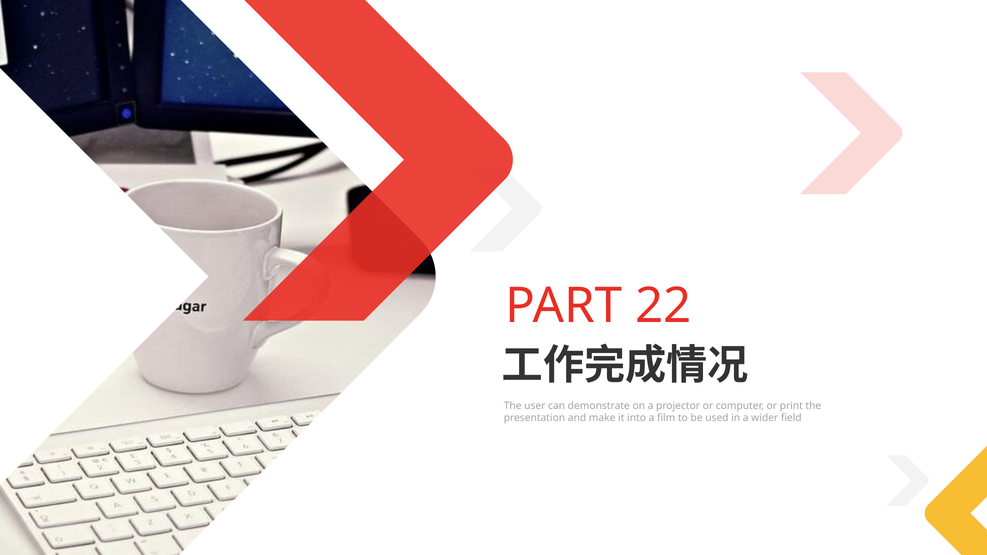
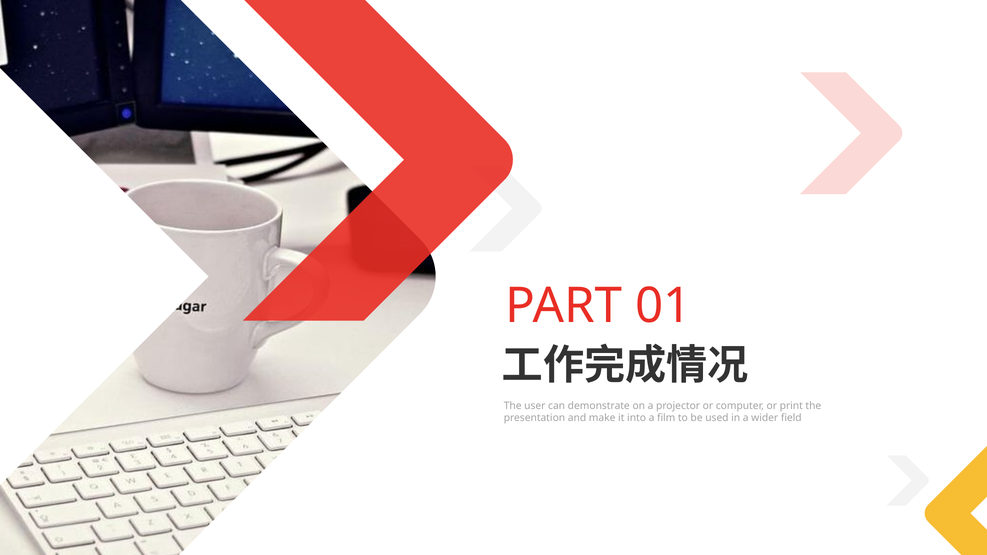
22: 22 -> 01
